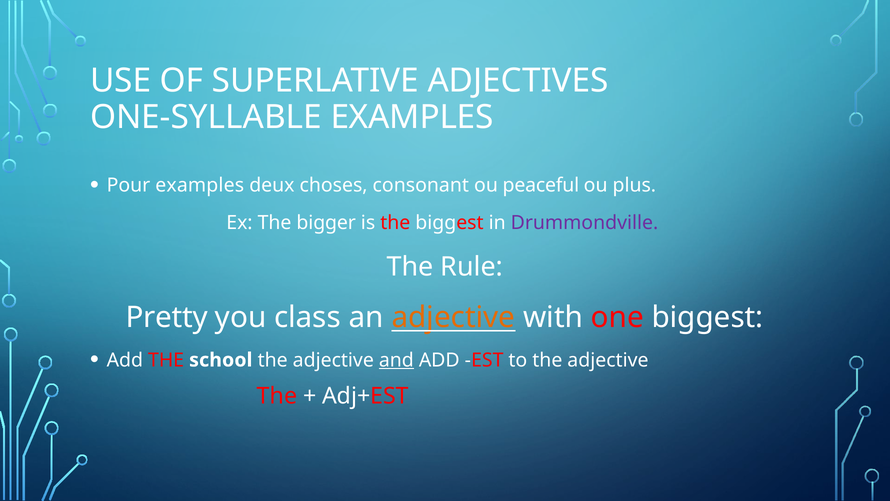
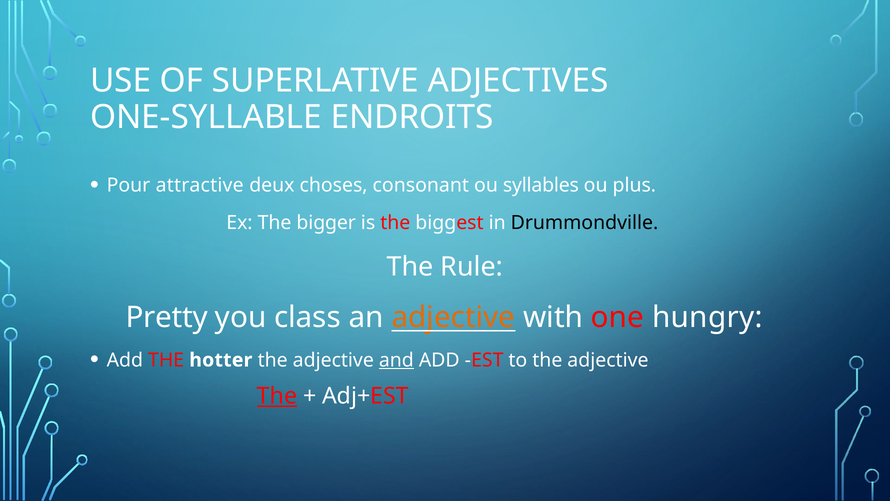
ONE-SYLLABLE EXAMPLES: EXAMPLES -> ENDROITS
Pour examples: examples -> attractive
peaceful: peaceful -> syllables
Drummondville colour: purple -> black
one biggest: biggest -> hungry
school: school -> hotter
The at (277, 396) underline: none -> present
